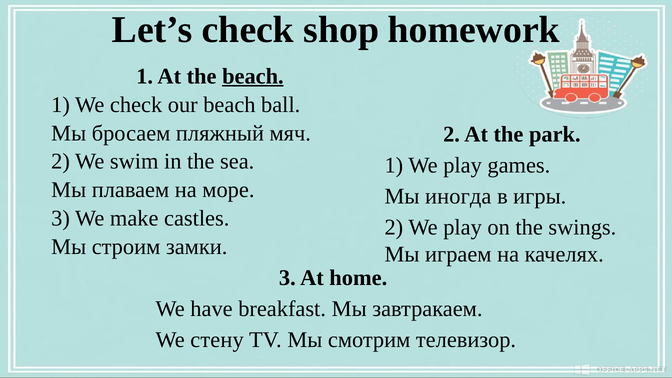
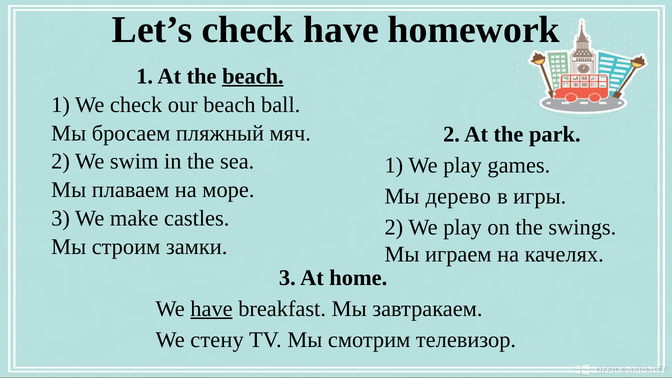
check shop: shop -> have
иногда: иногда -> дерево
have at (212, 309) underline: none -> present
